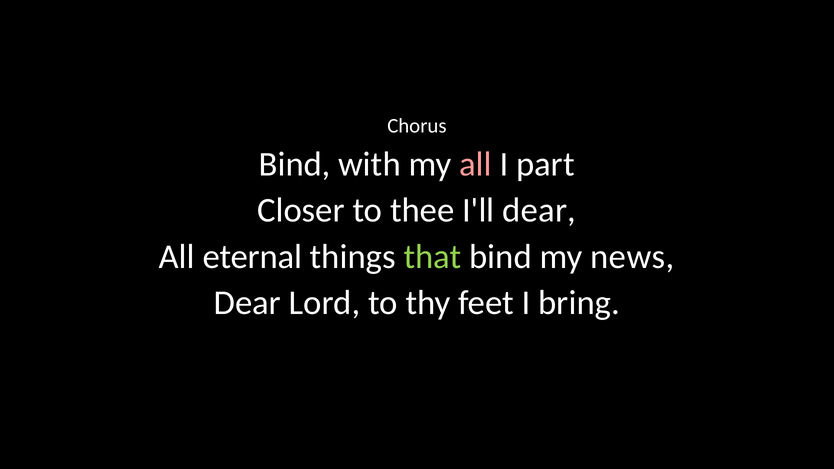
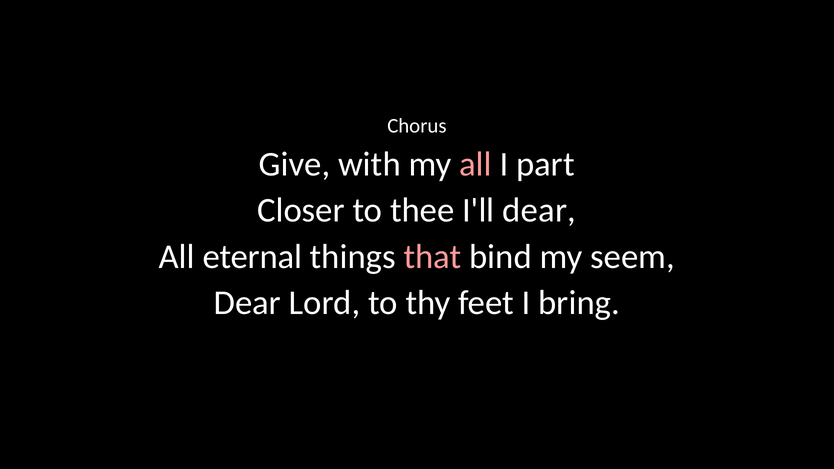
Bind at (295, 164): Bind -> Give
that colour: light green -> pink
news: news -> seem
